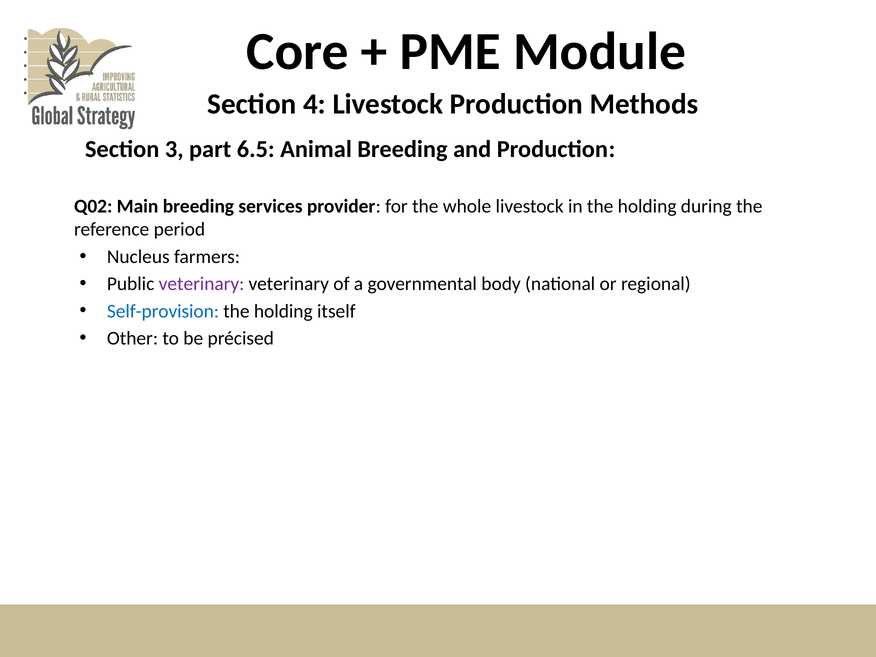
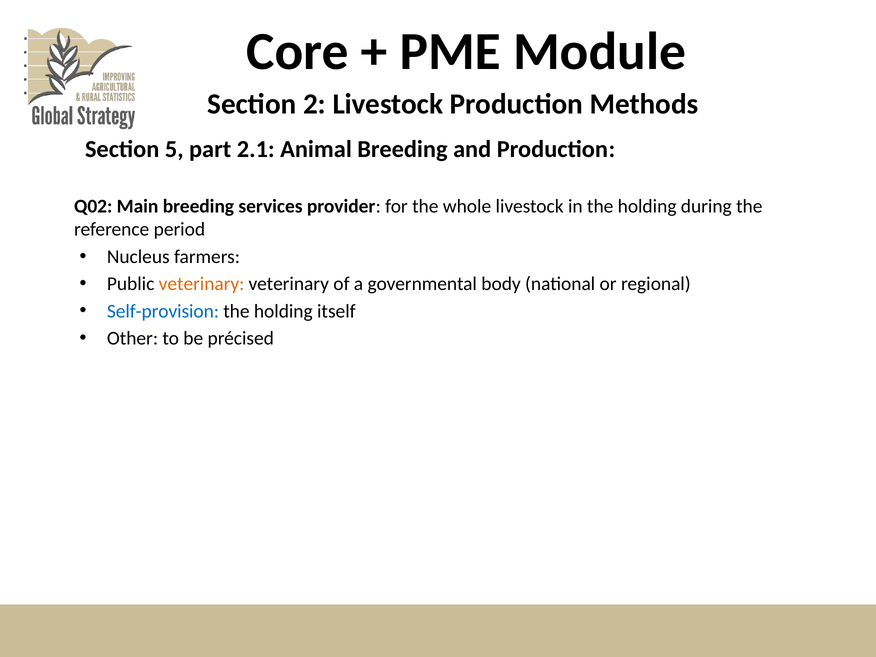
4: 4 -> 2
3: 3 -> 5
6.5: 6.5 -> 2.1
veterinary at (202, 284) colour: purple -> orange
